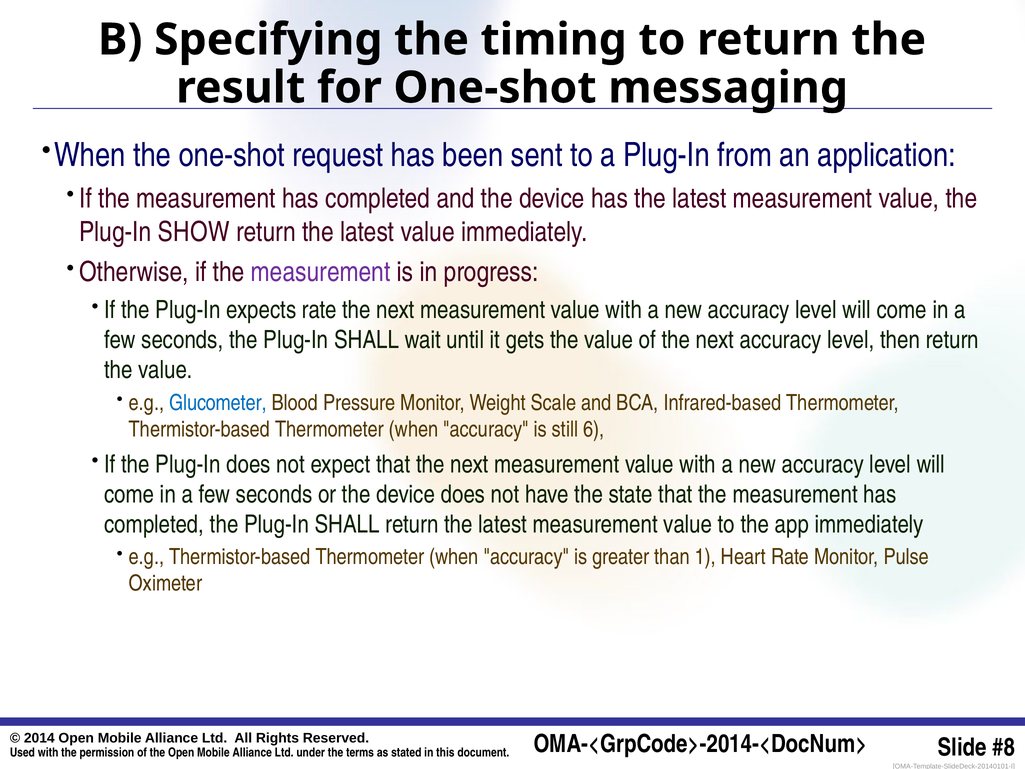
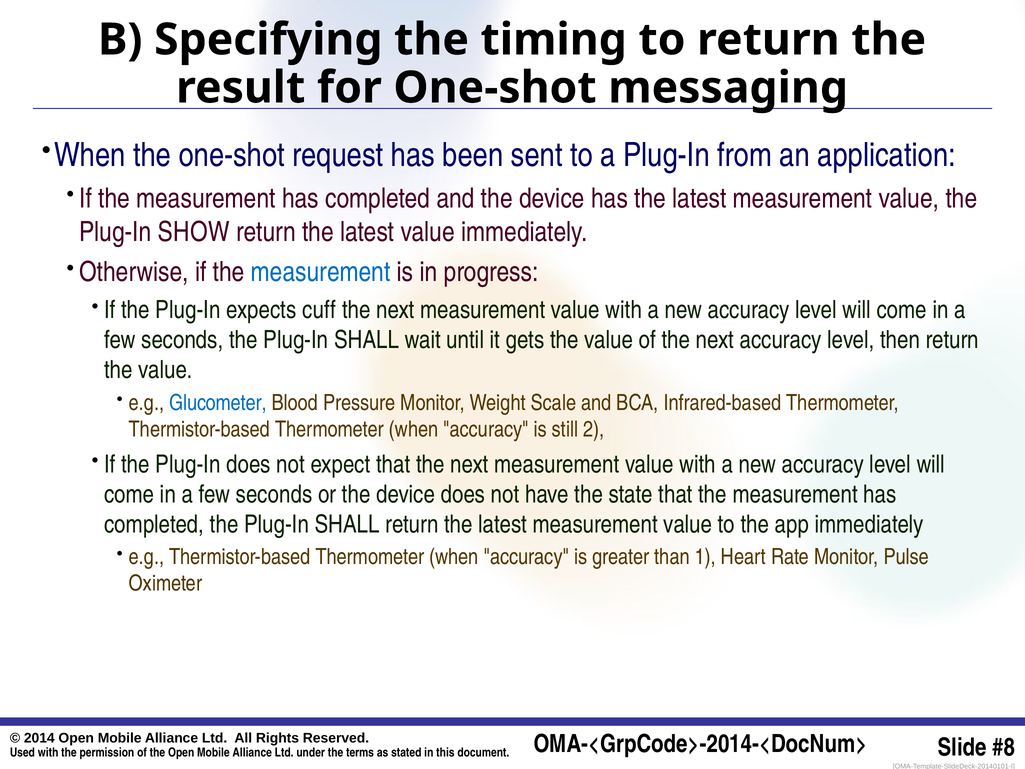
measurement at (321, 272) colour: purple -> blue
expects rate: rate -> cuff
6: 6 -> 2
